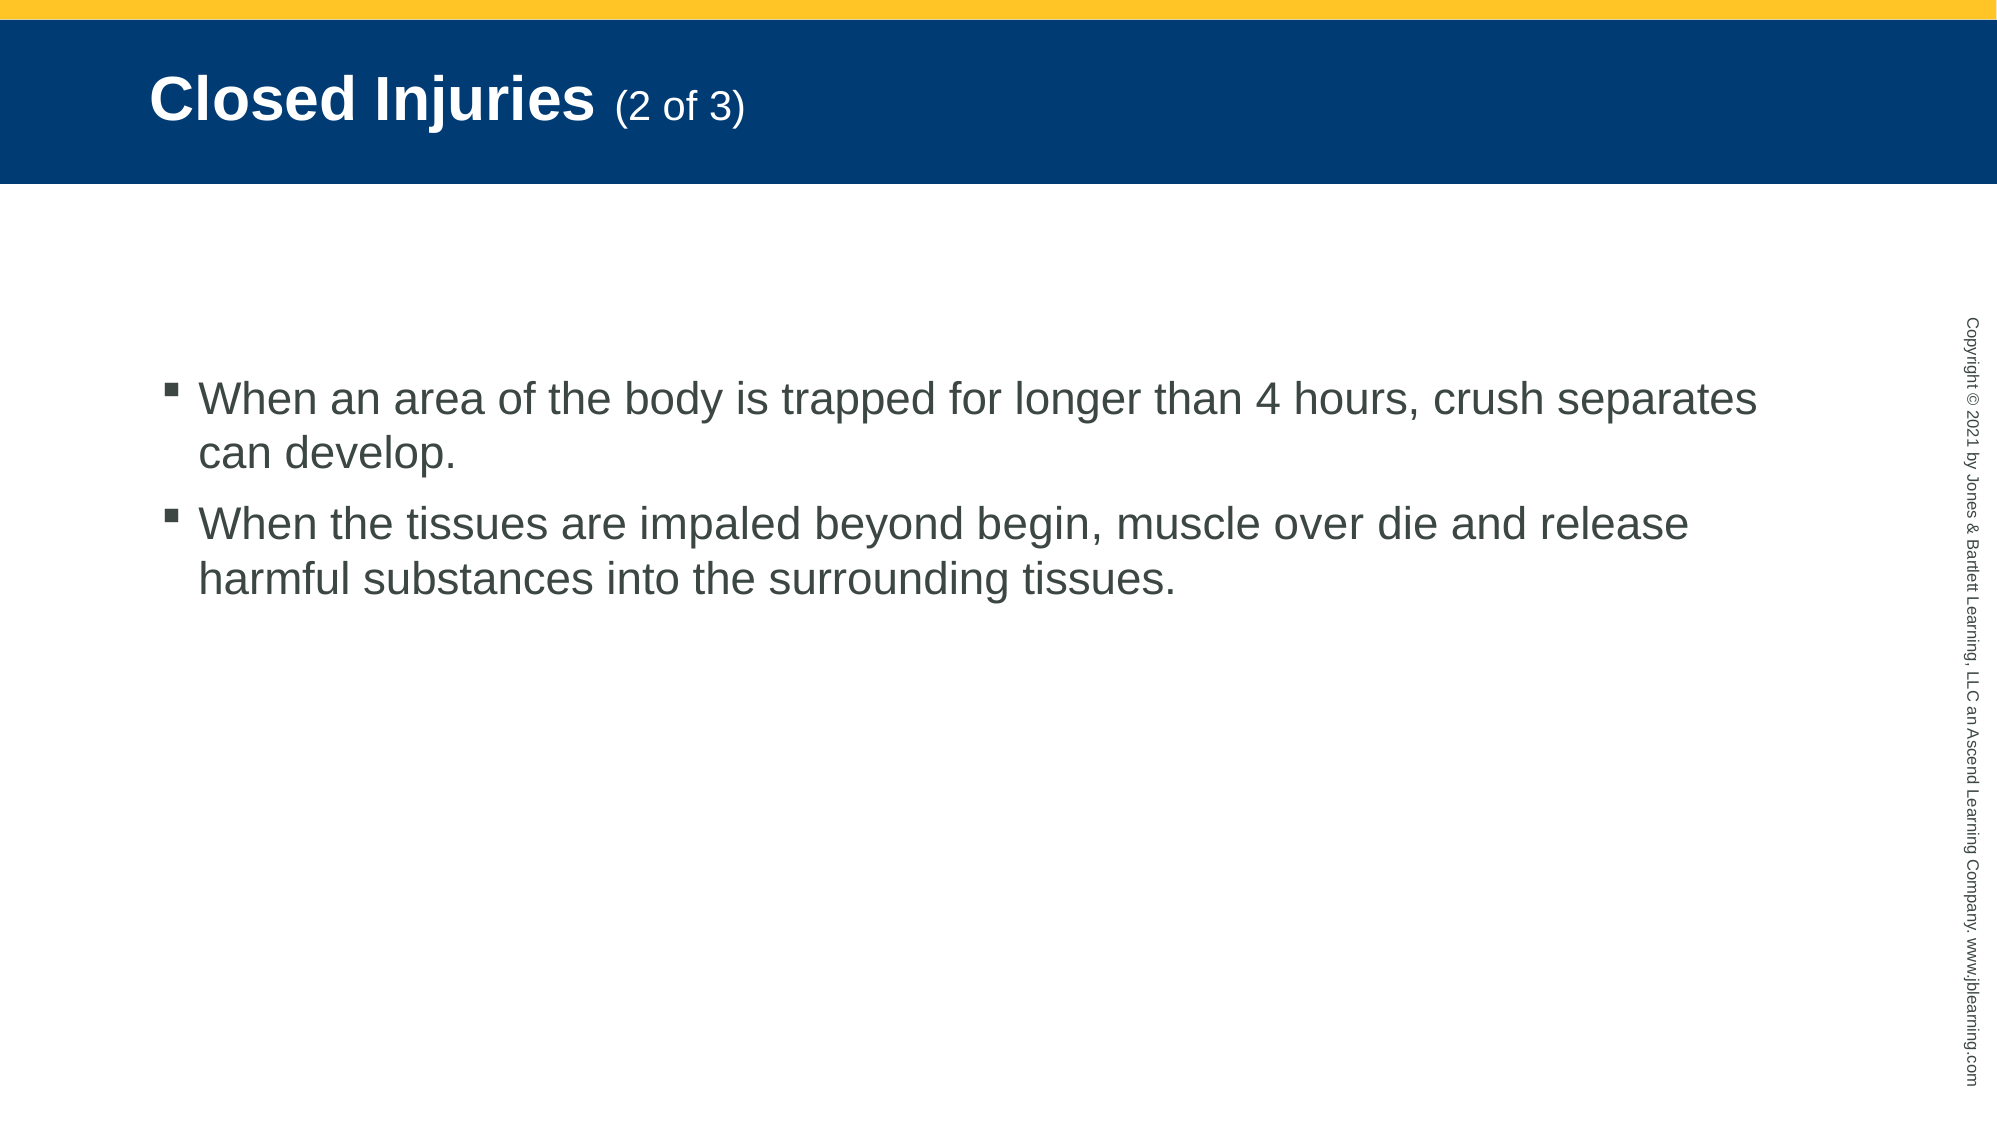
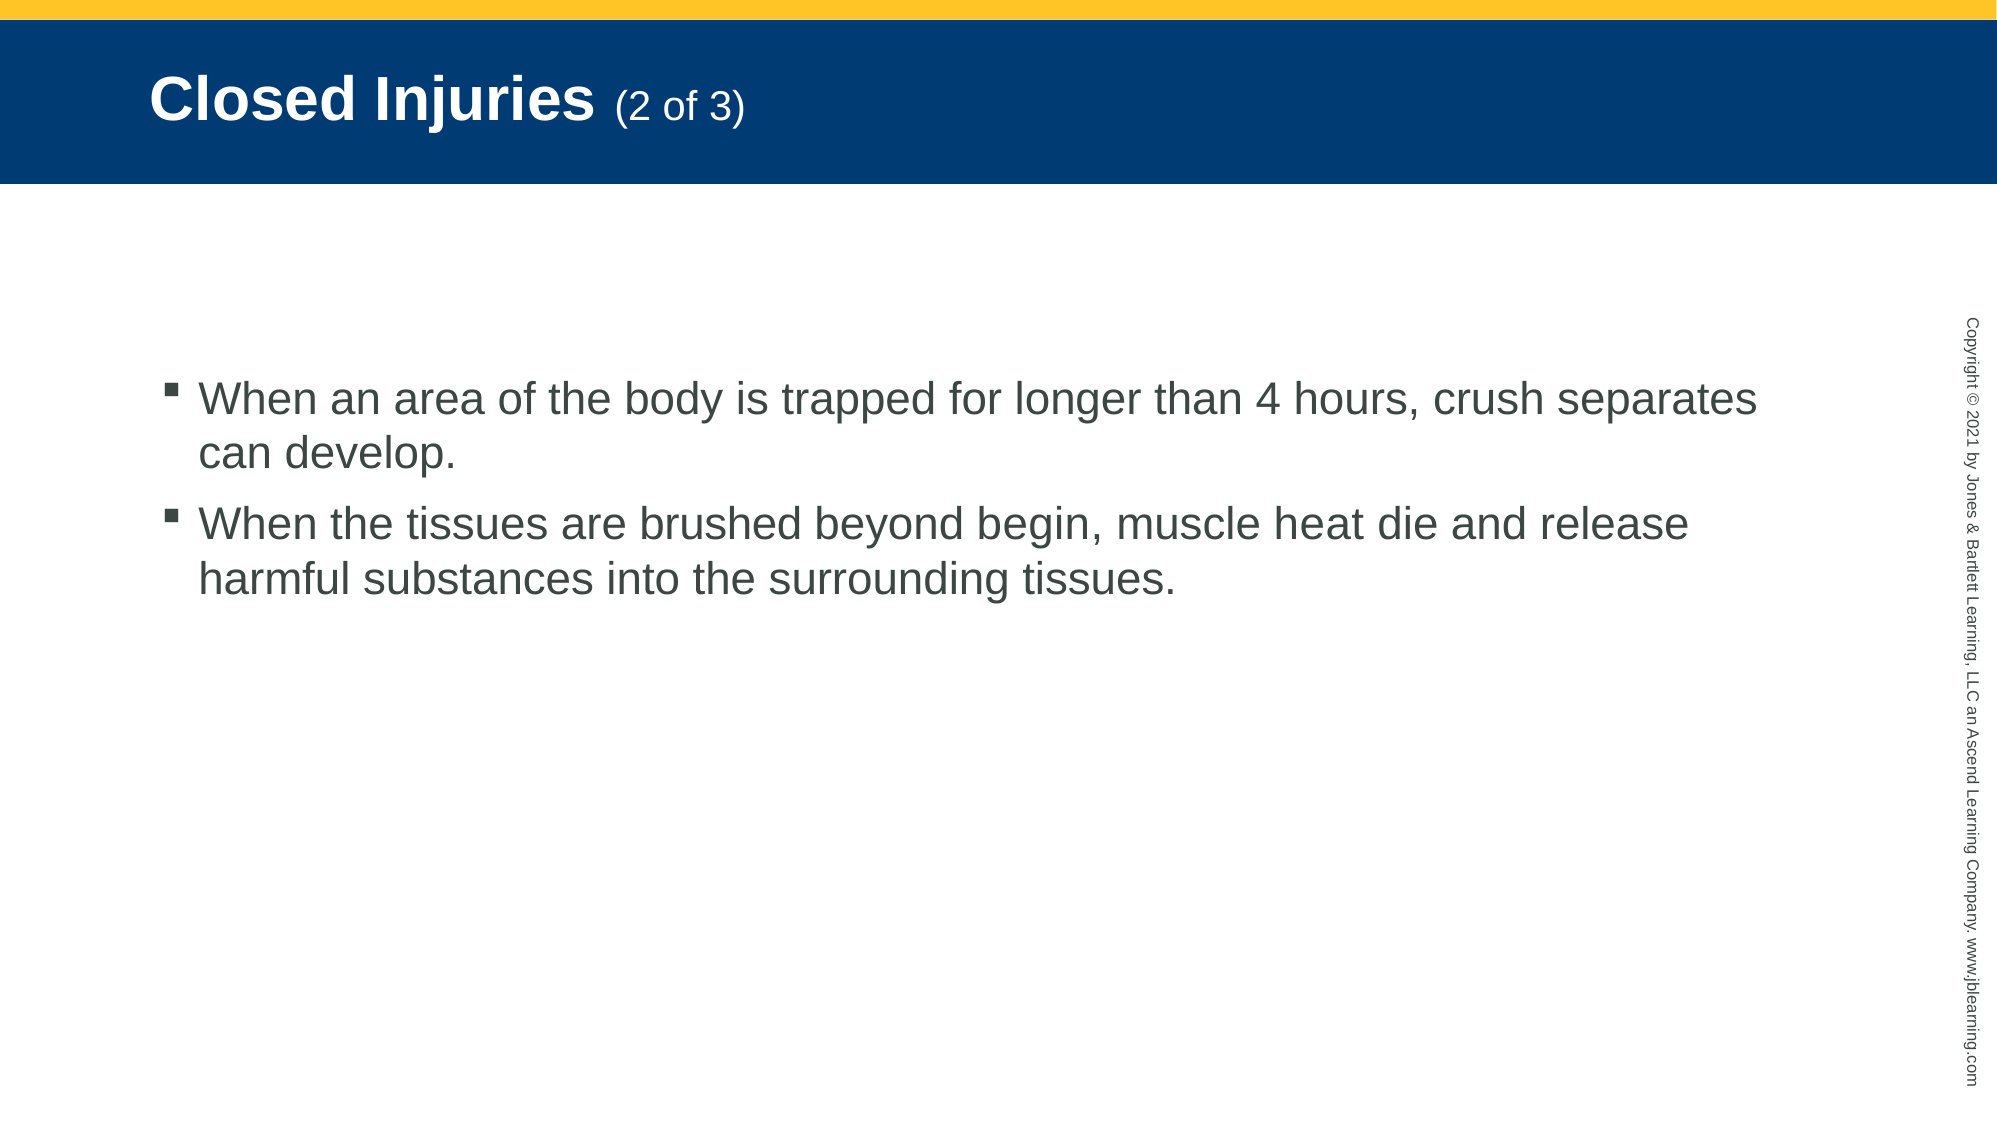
impaled: impaled -> brushed
over: over -> heat
